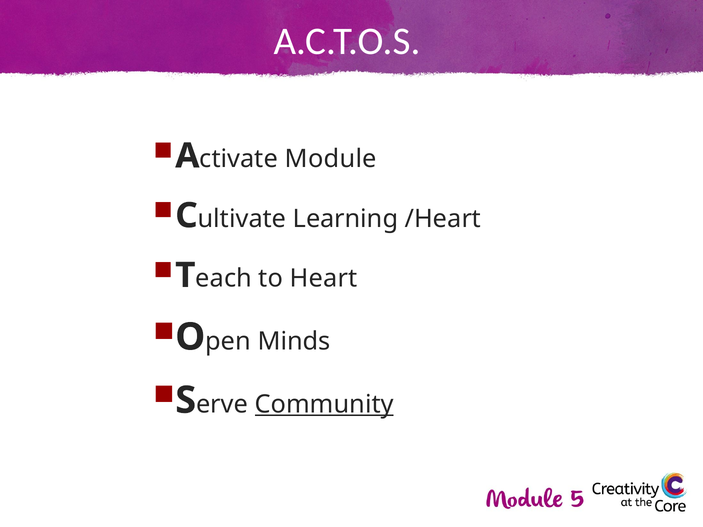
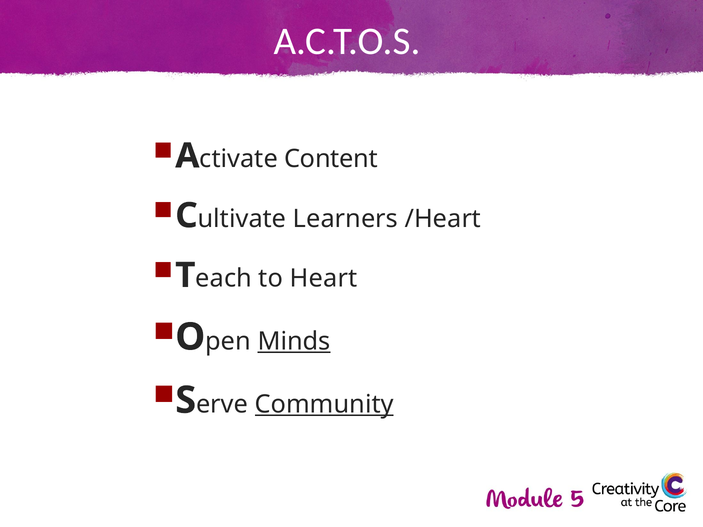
Module: Module -> Content
Learning: Learning -> Learners
Minds underline: none -> present
